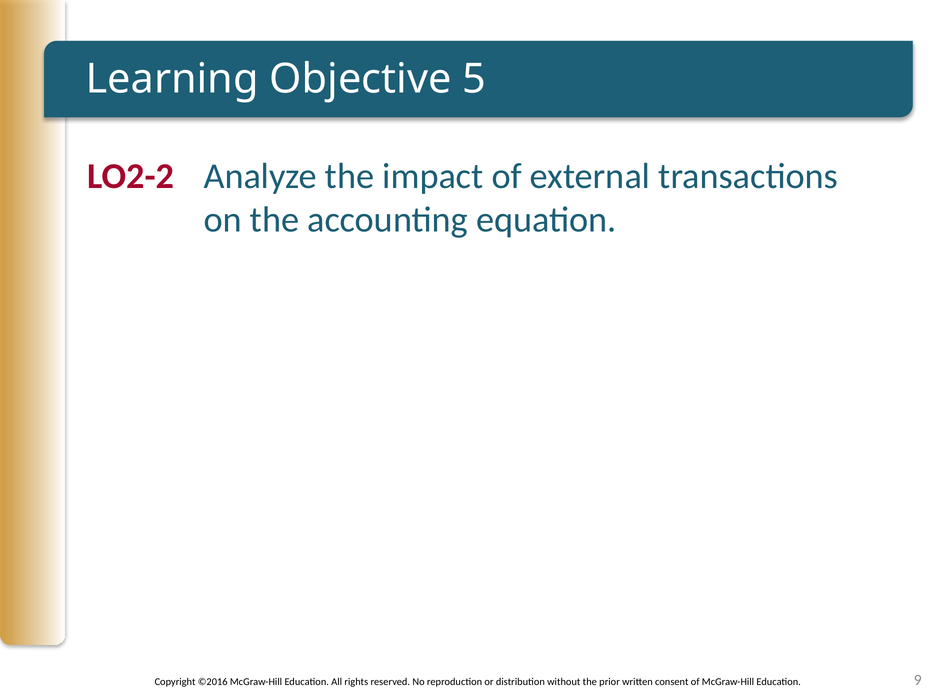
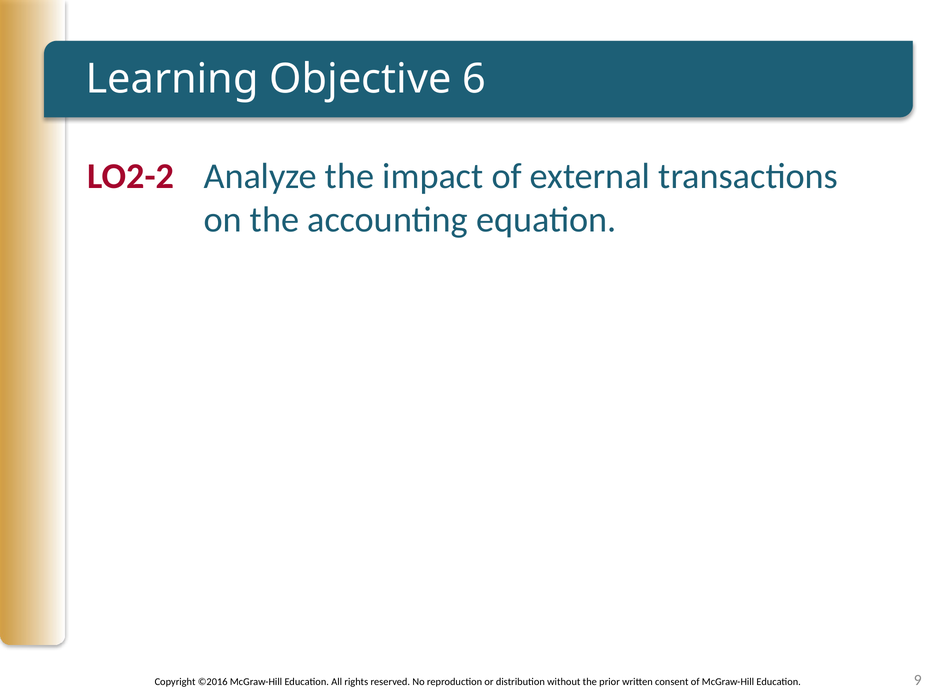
5: 5 -> 6
